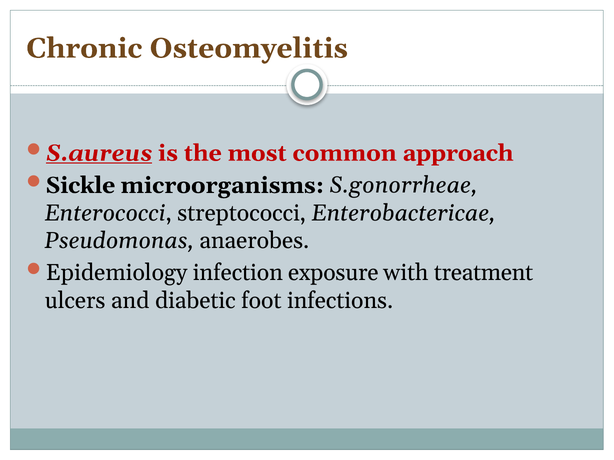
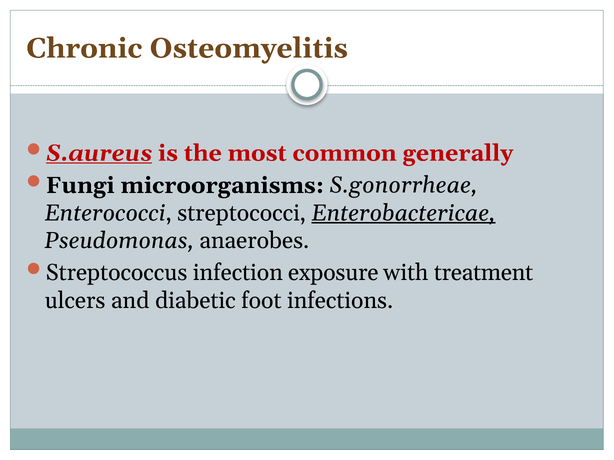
approach: approach -> generally
Sickle: Sickle -> Fungi
Enterobactericae underline: none -> present
Epidemiology: Epidemiology -> Streptococcus
